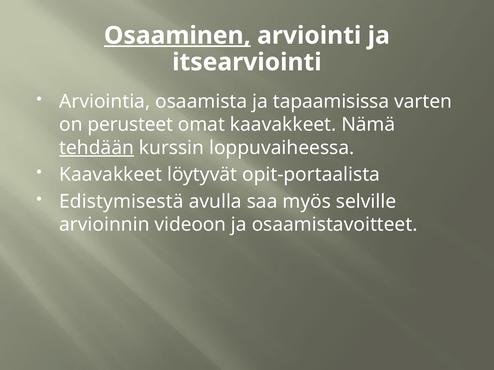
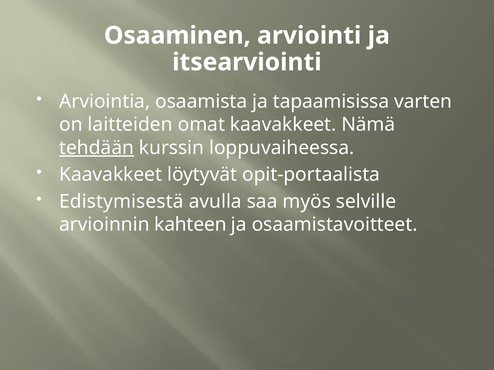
Osaaminen underline: present -> none
perusteet: perusteet -> laitteiden
videoon: videoon -> kahteen
